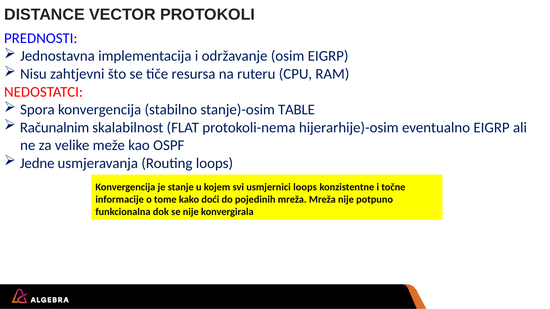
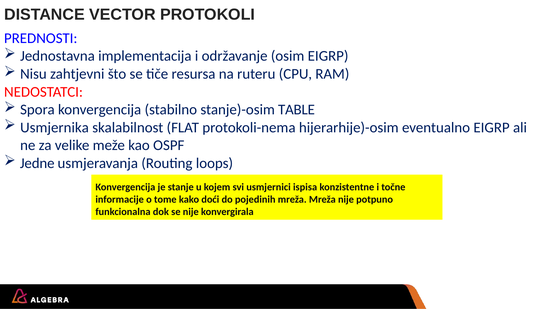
Računalnim: Računalnim -> Usmjernika
usmjernici loops: loops -> ispisa
